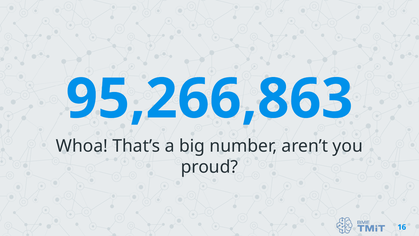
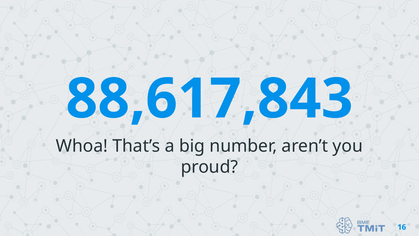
95,266,863: 95,266,863 -> 88,617,843
